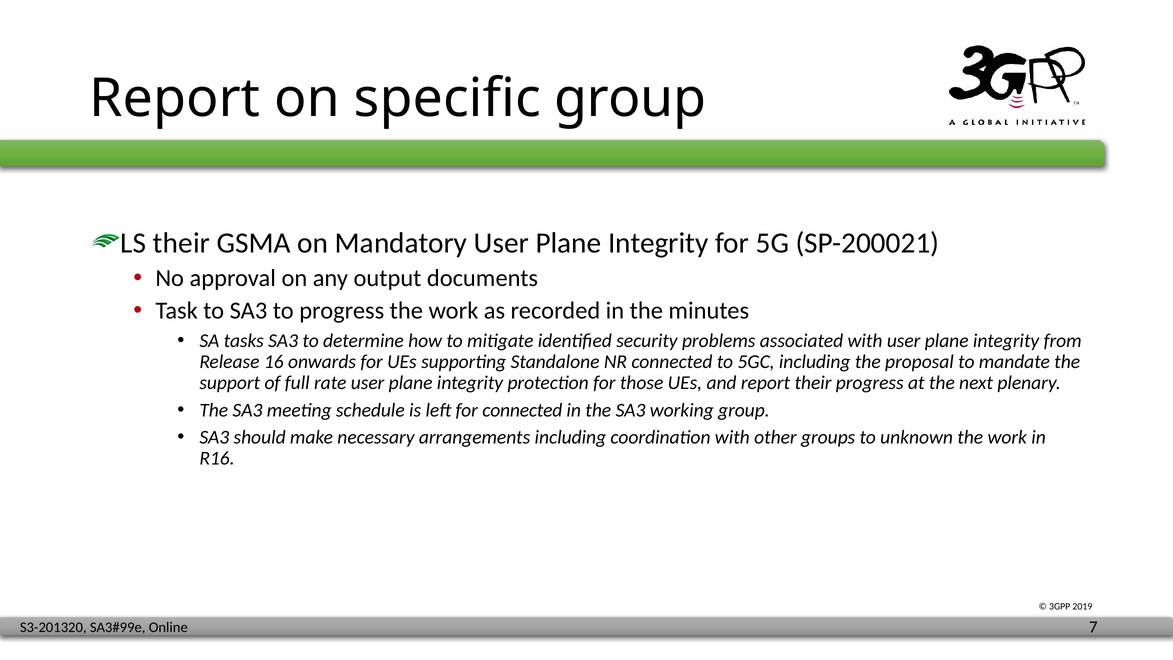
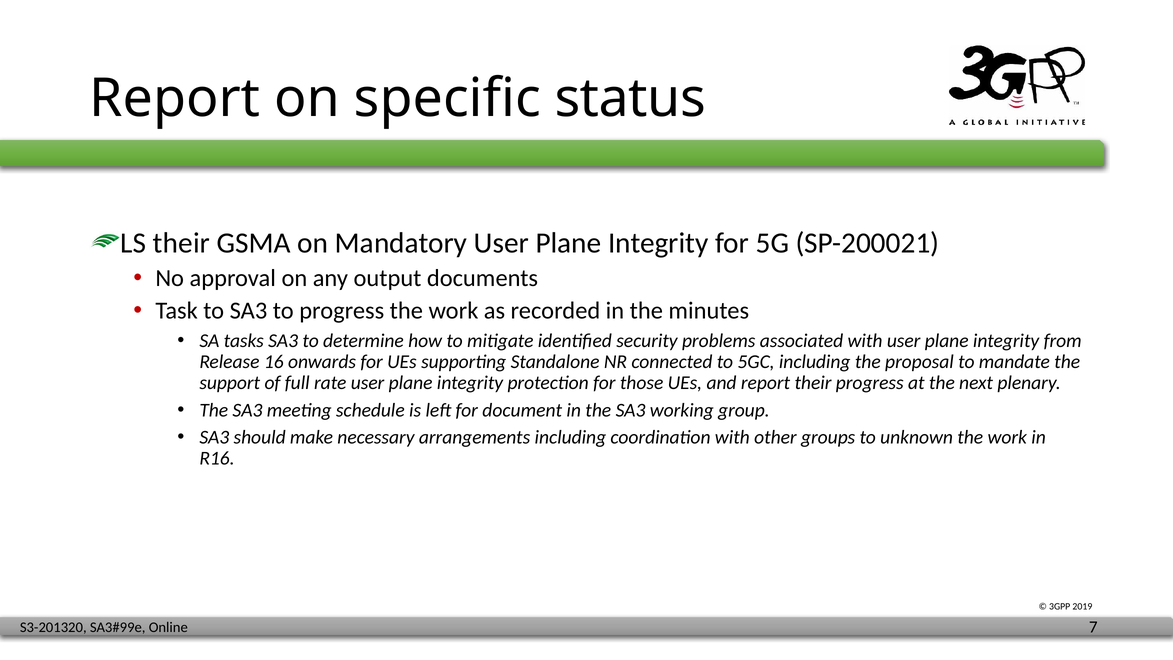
specific group: group -> status
for connected: connected -> document
